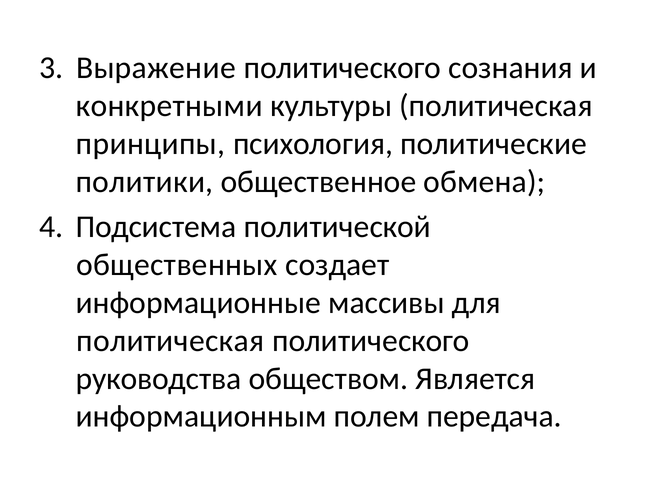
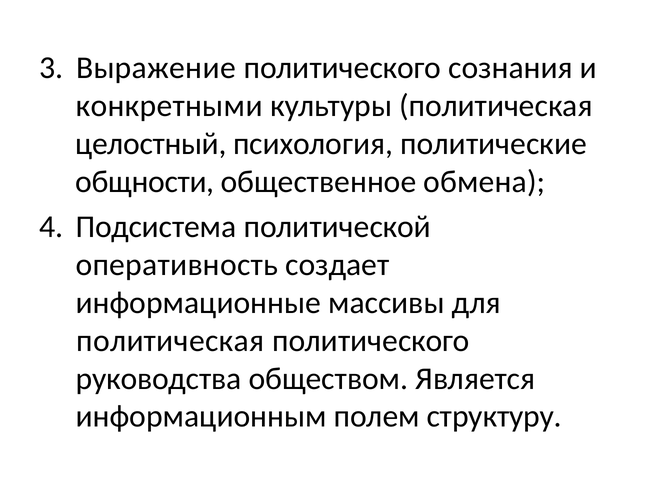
принципы: принципы -> целостный
политики: политики -> общности
общественных: общественных -> оперативность
передача: передача -> структуру
